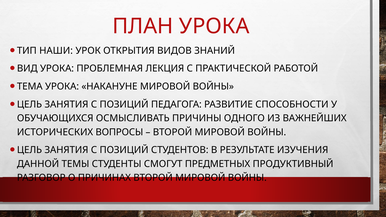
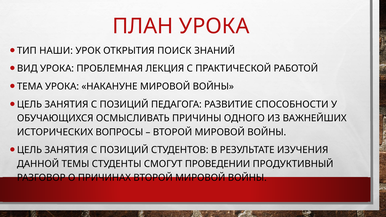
ВИДОВ: ВИДОВ -> ПОИСК
ПРЕДМЕТНЫХ: ПРЕДМЕТНЫХ -> ПРОВЕДЕНИИ
